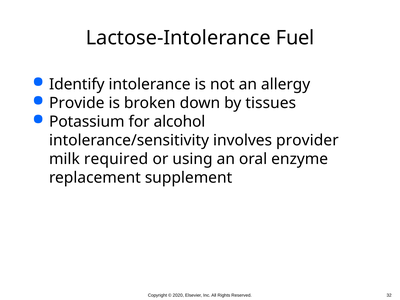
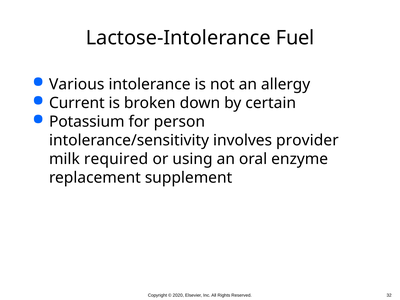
Identify: Identify -> Various
Provide: Provide -> Current
tissues: tissues -> certain
alcohol: alcohol -> person
